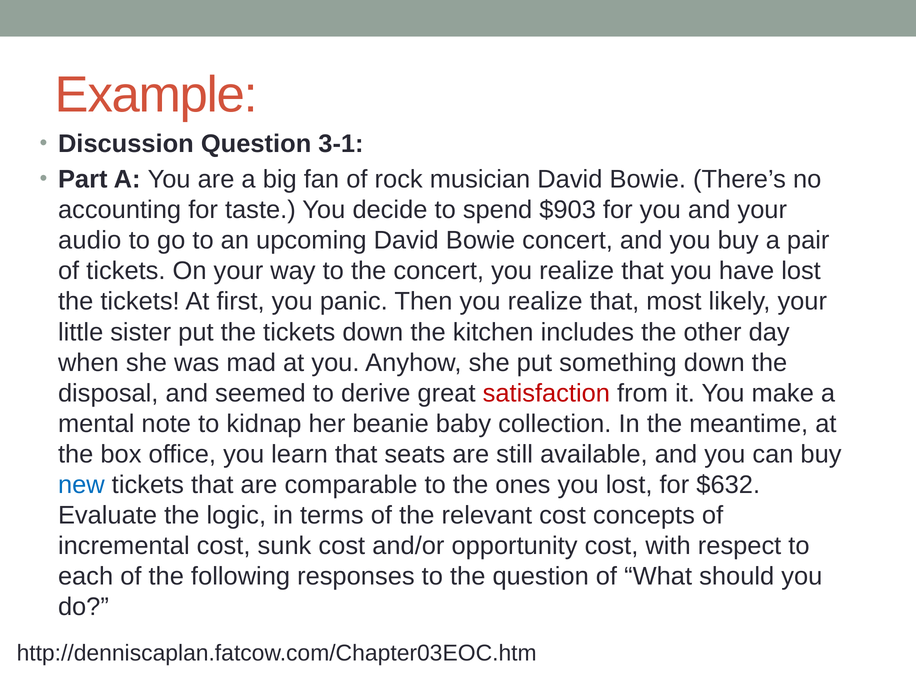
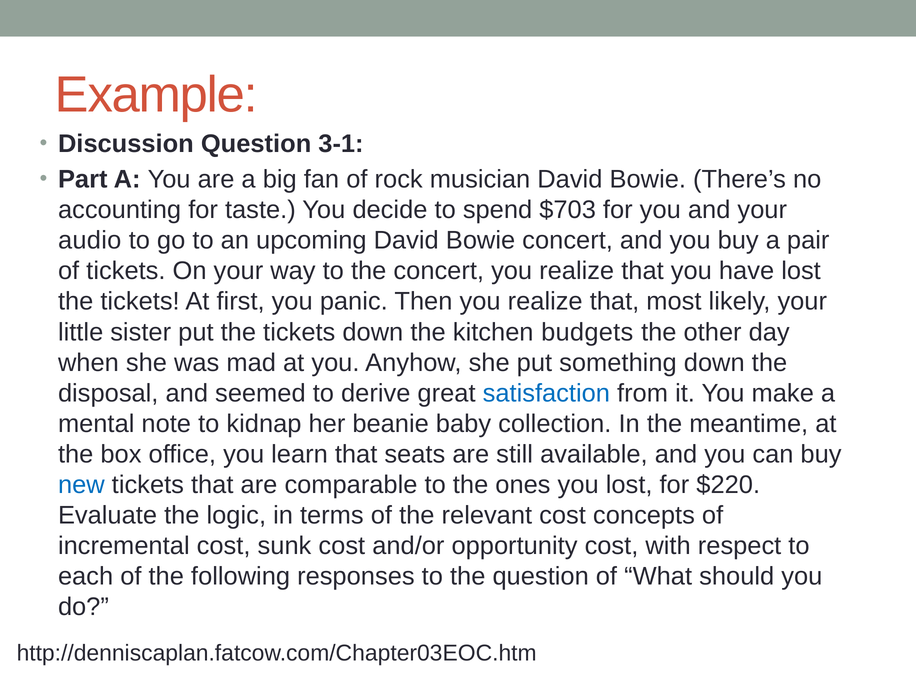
$903: $903 -> $703
includes: includes -> budgets
satisfaction colour: red -> blue
$632: $632 -> $220
